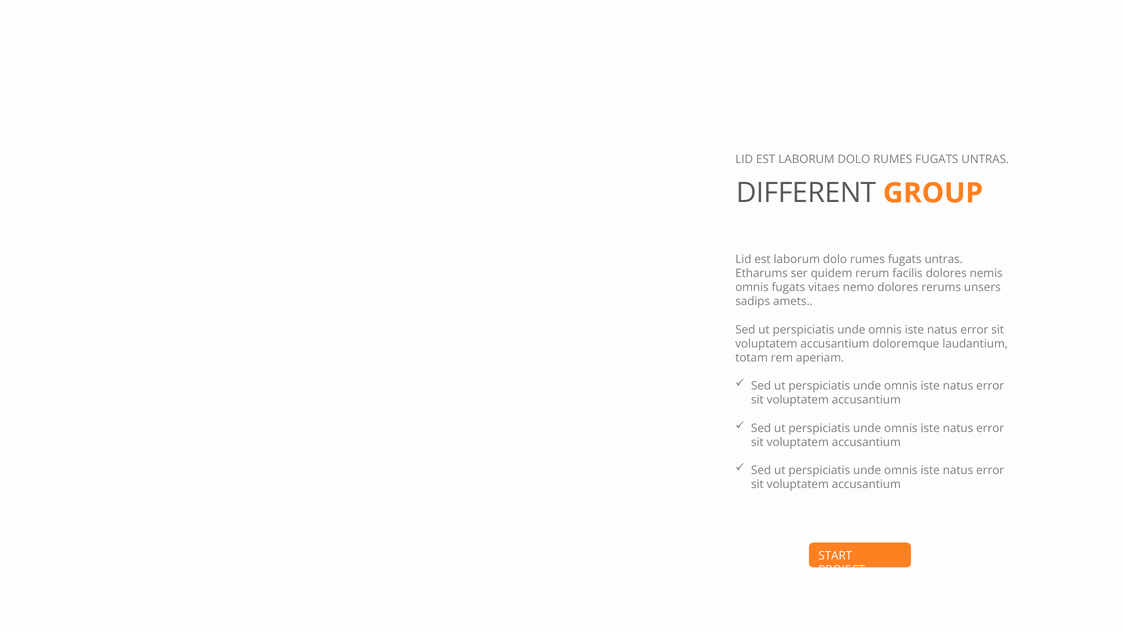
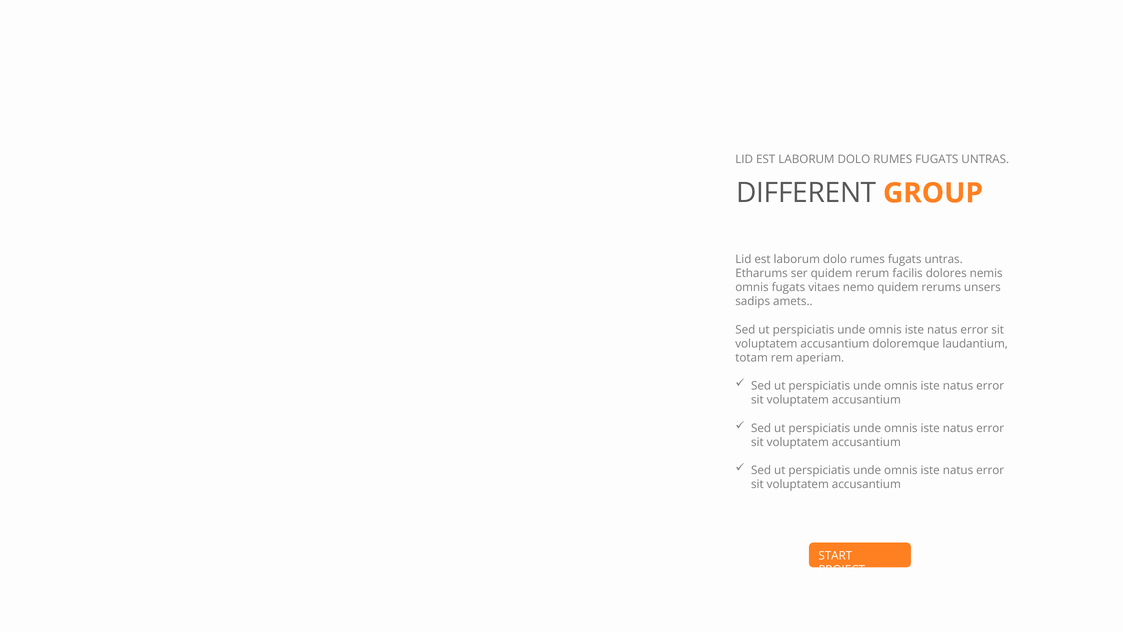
nemo dolores: dolores -> quidem
